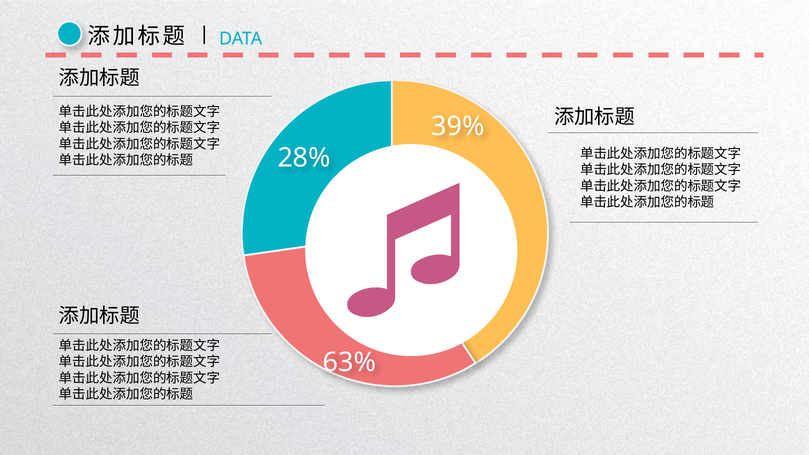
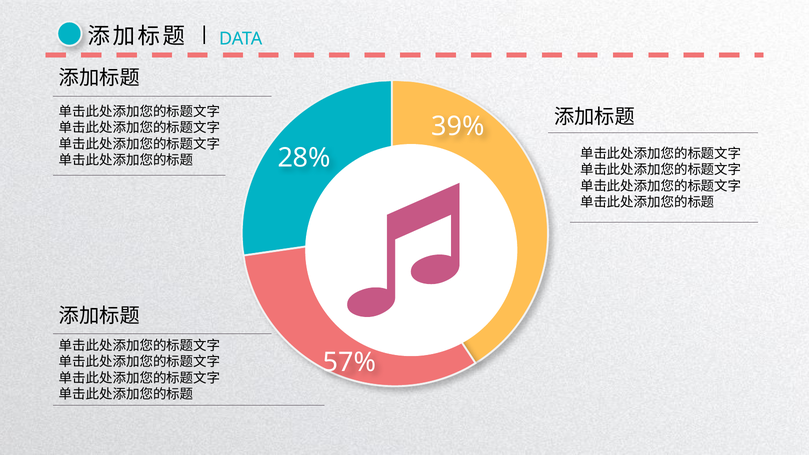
63%: 63% -> 57%
